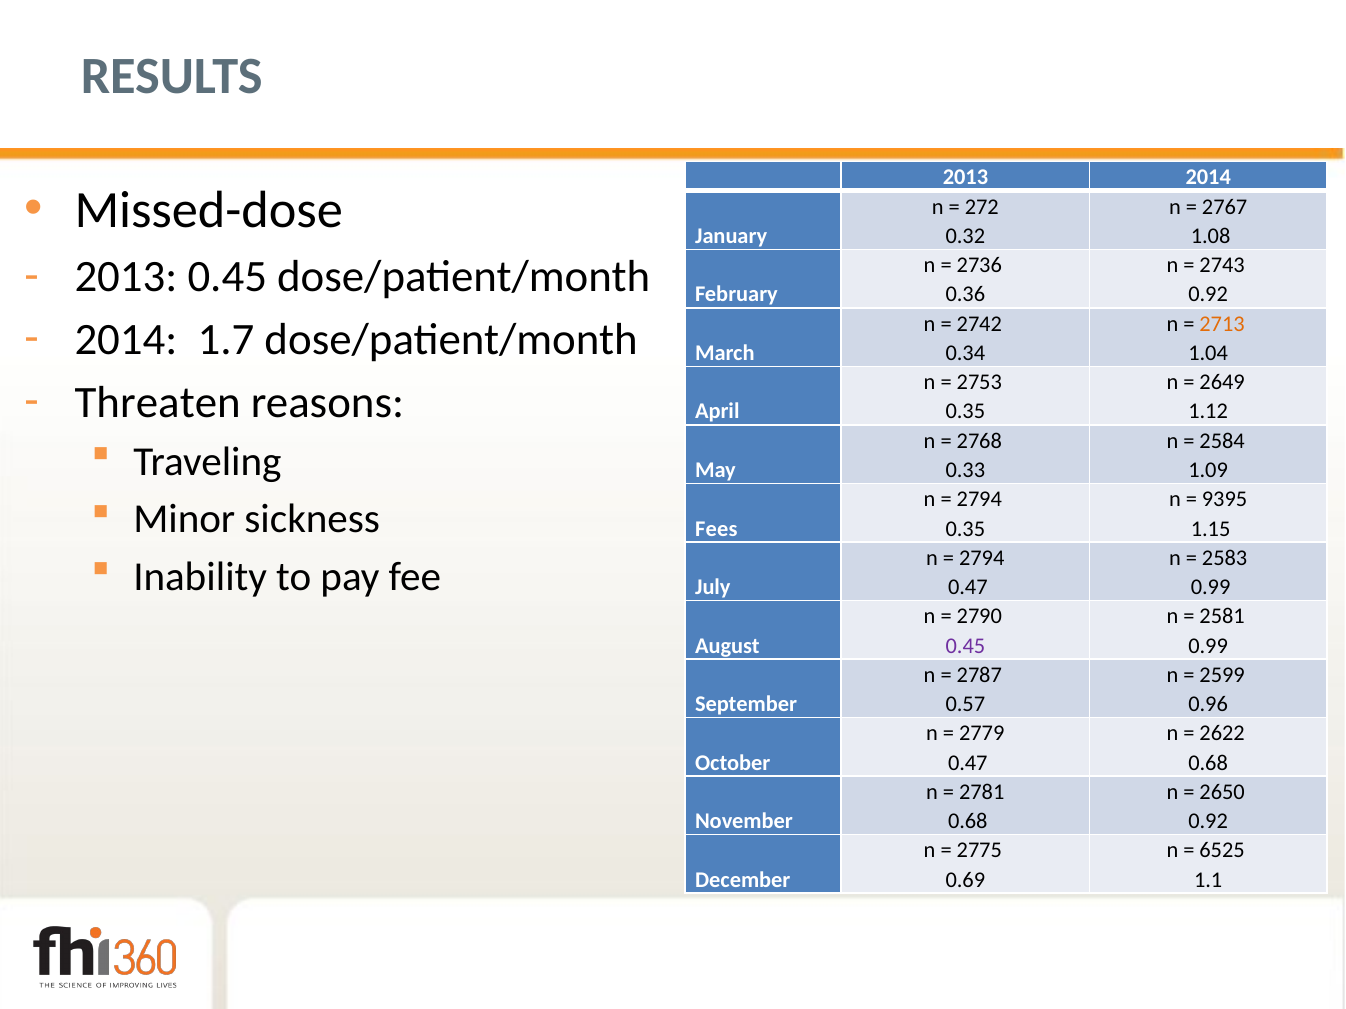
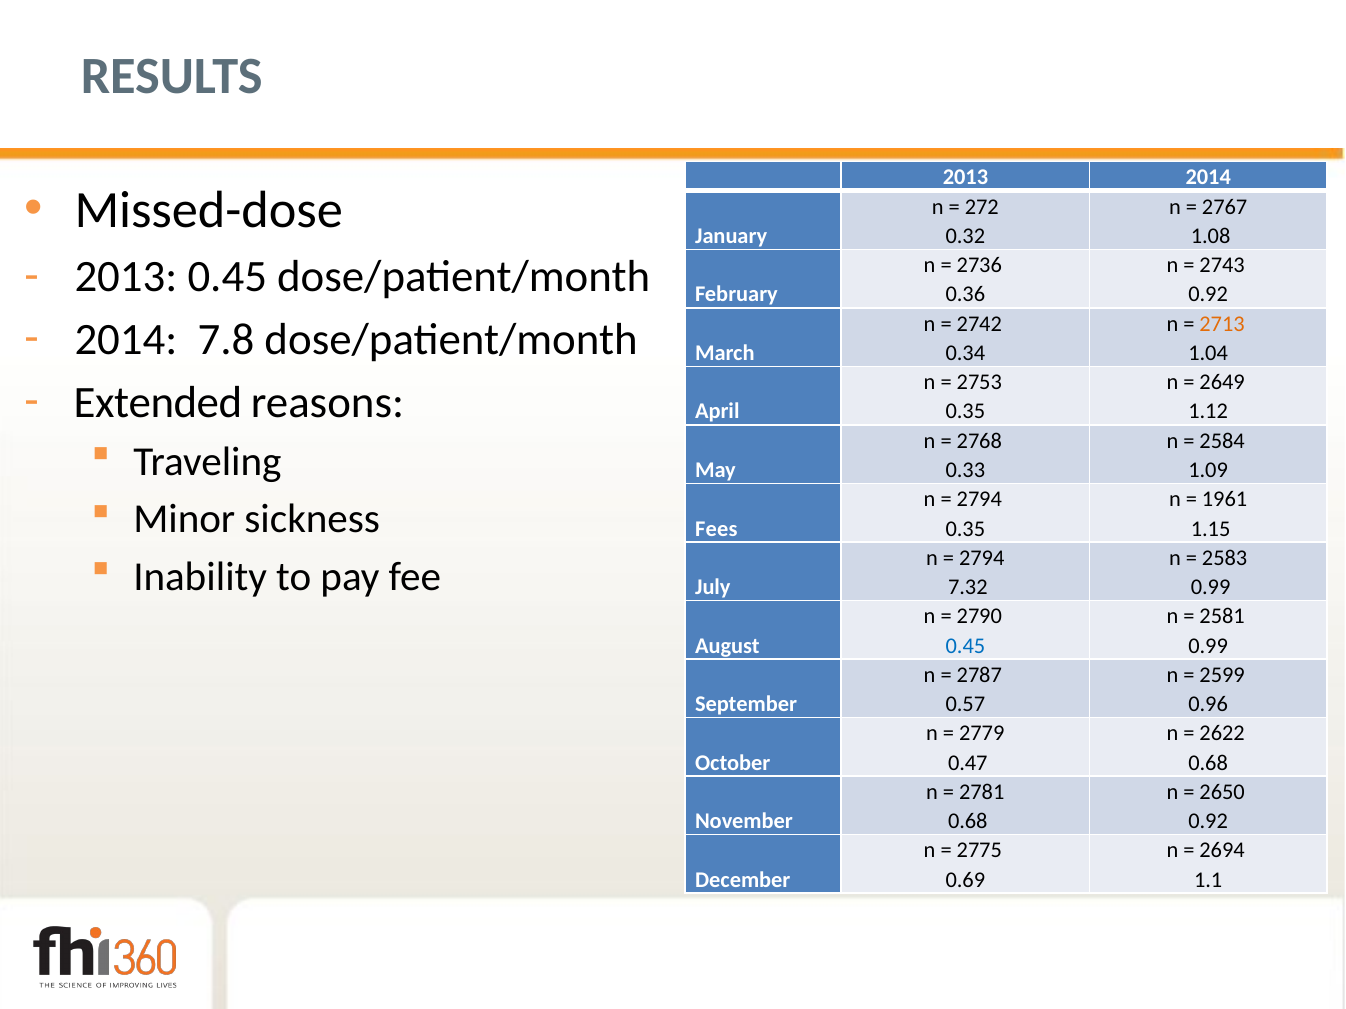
1.7: 1.7 -> 7.8
Threaten: Threaten -> Extended
9395: 9395 -> 1961
0.47 at (968, 587): 0.47 -> 7.32
0.45 at (965, 646) colour: purple -> blue
6525: 6525 -> 2694
